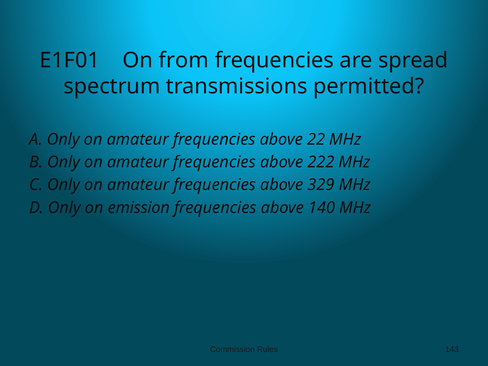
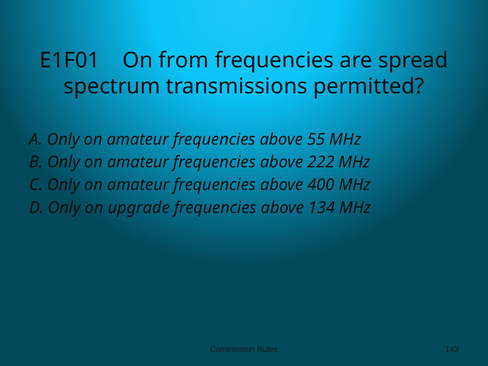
22: 22 -> 55
329: 329 -> 400
emission: emission -> upgrade
140: 140 -> 134
